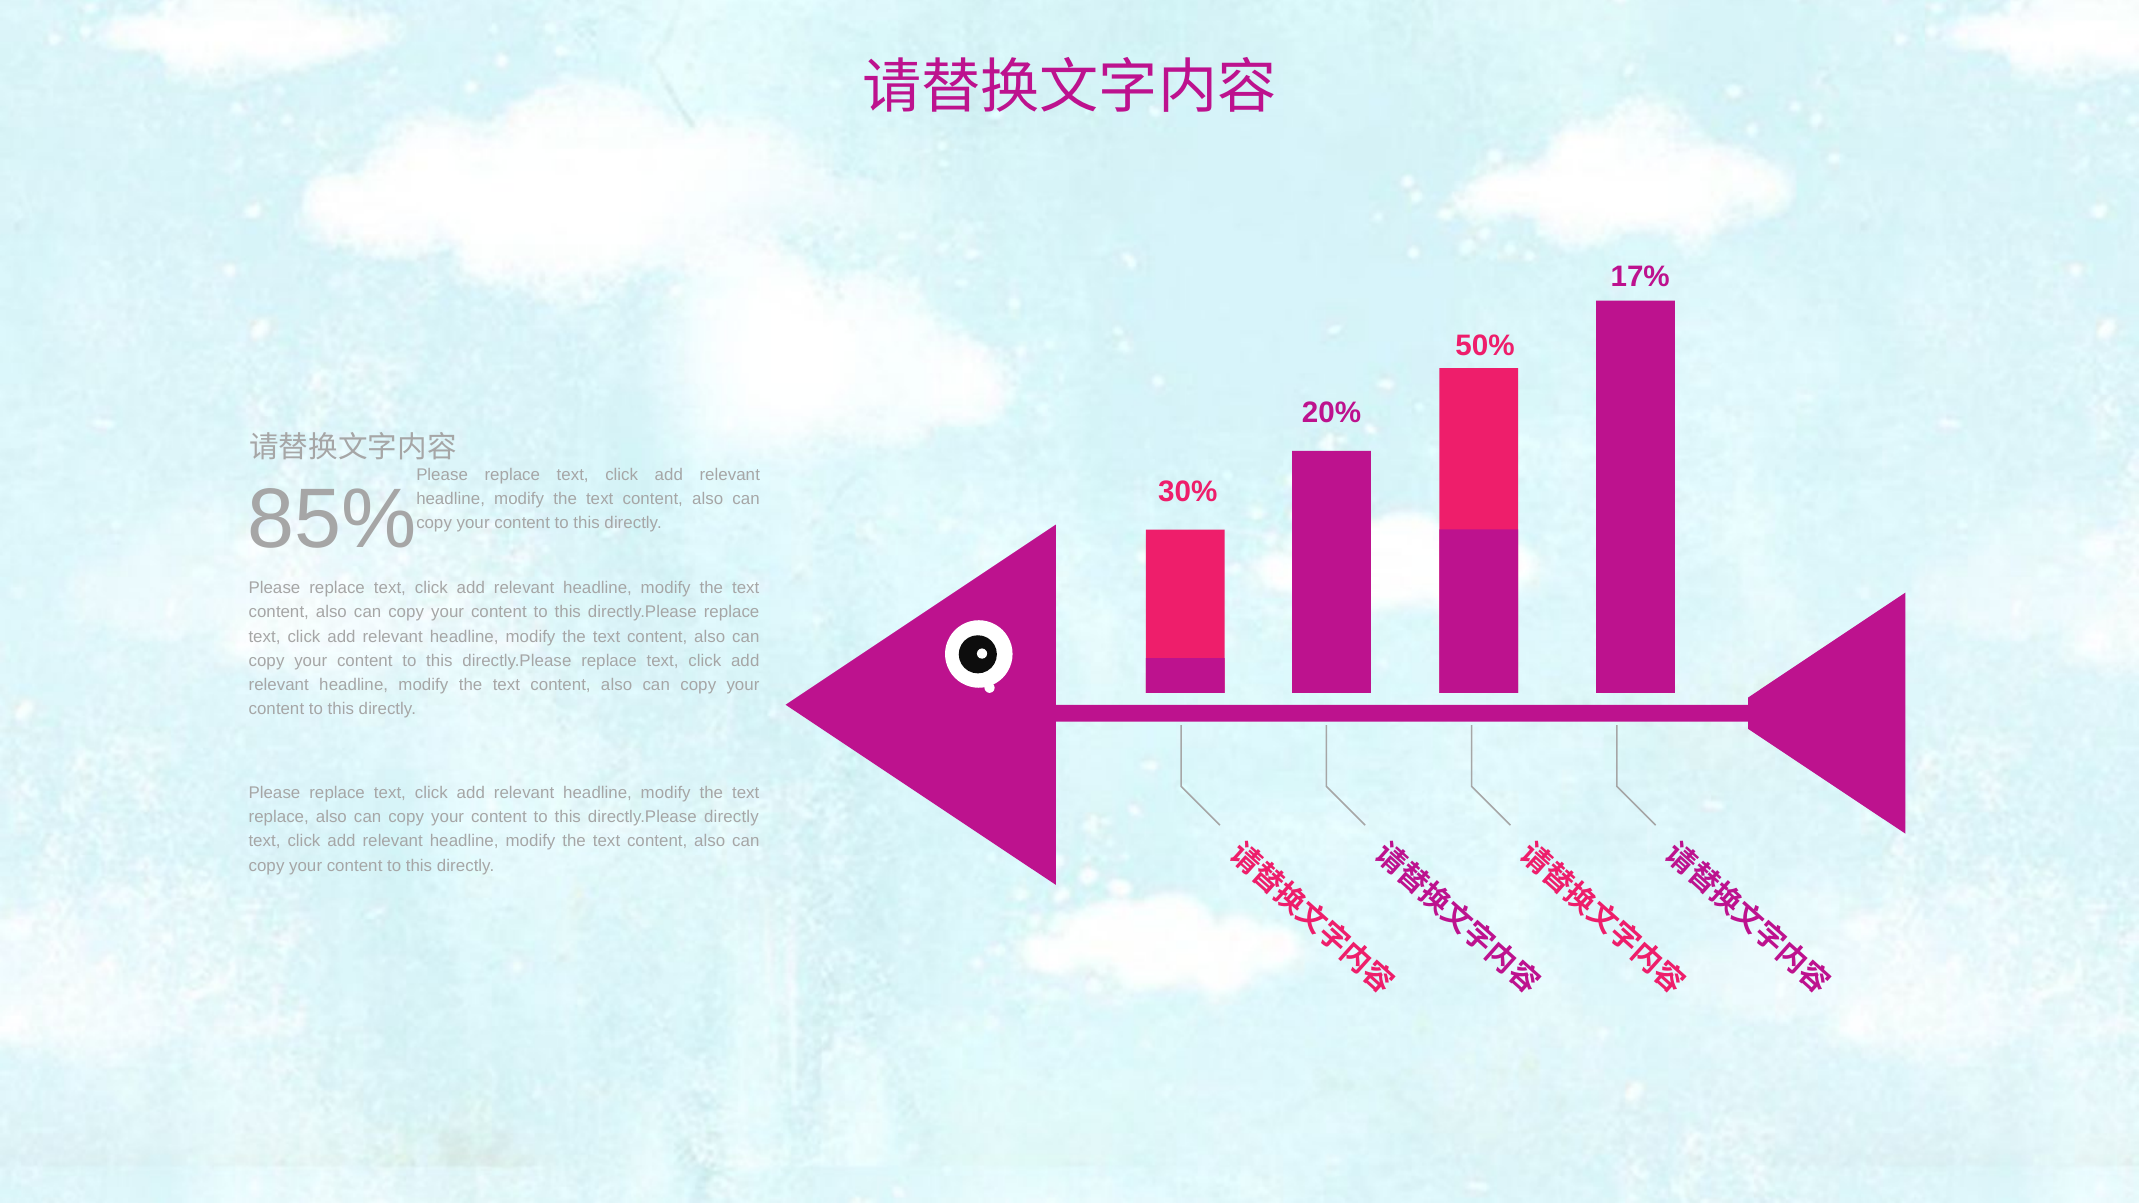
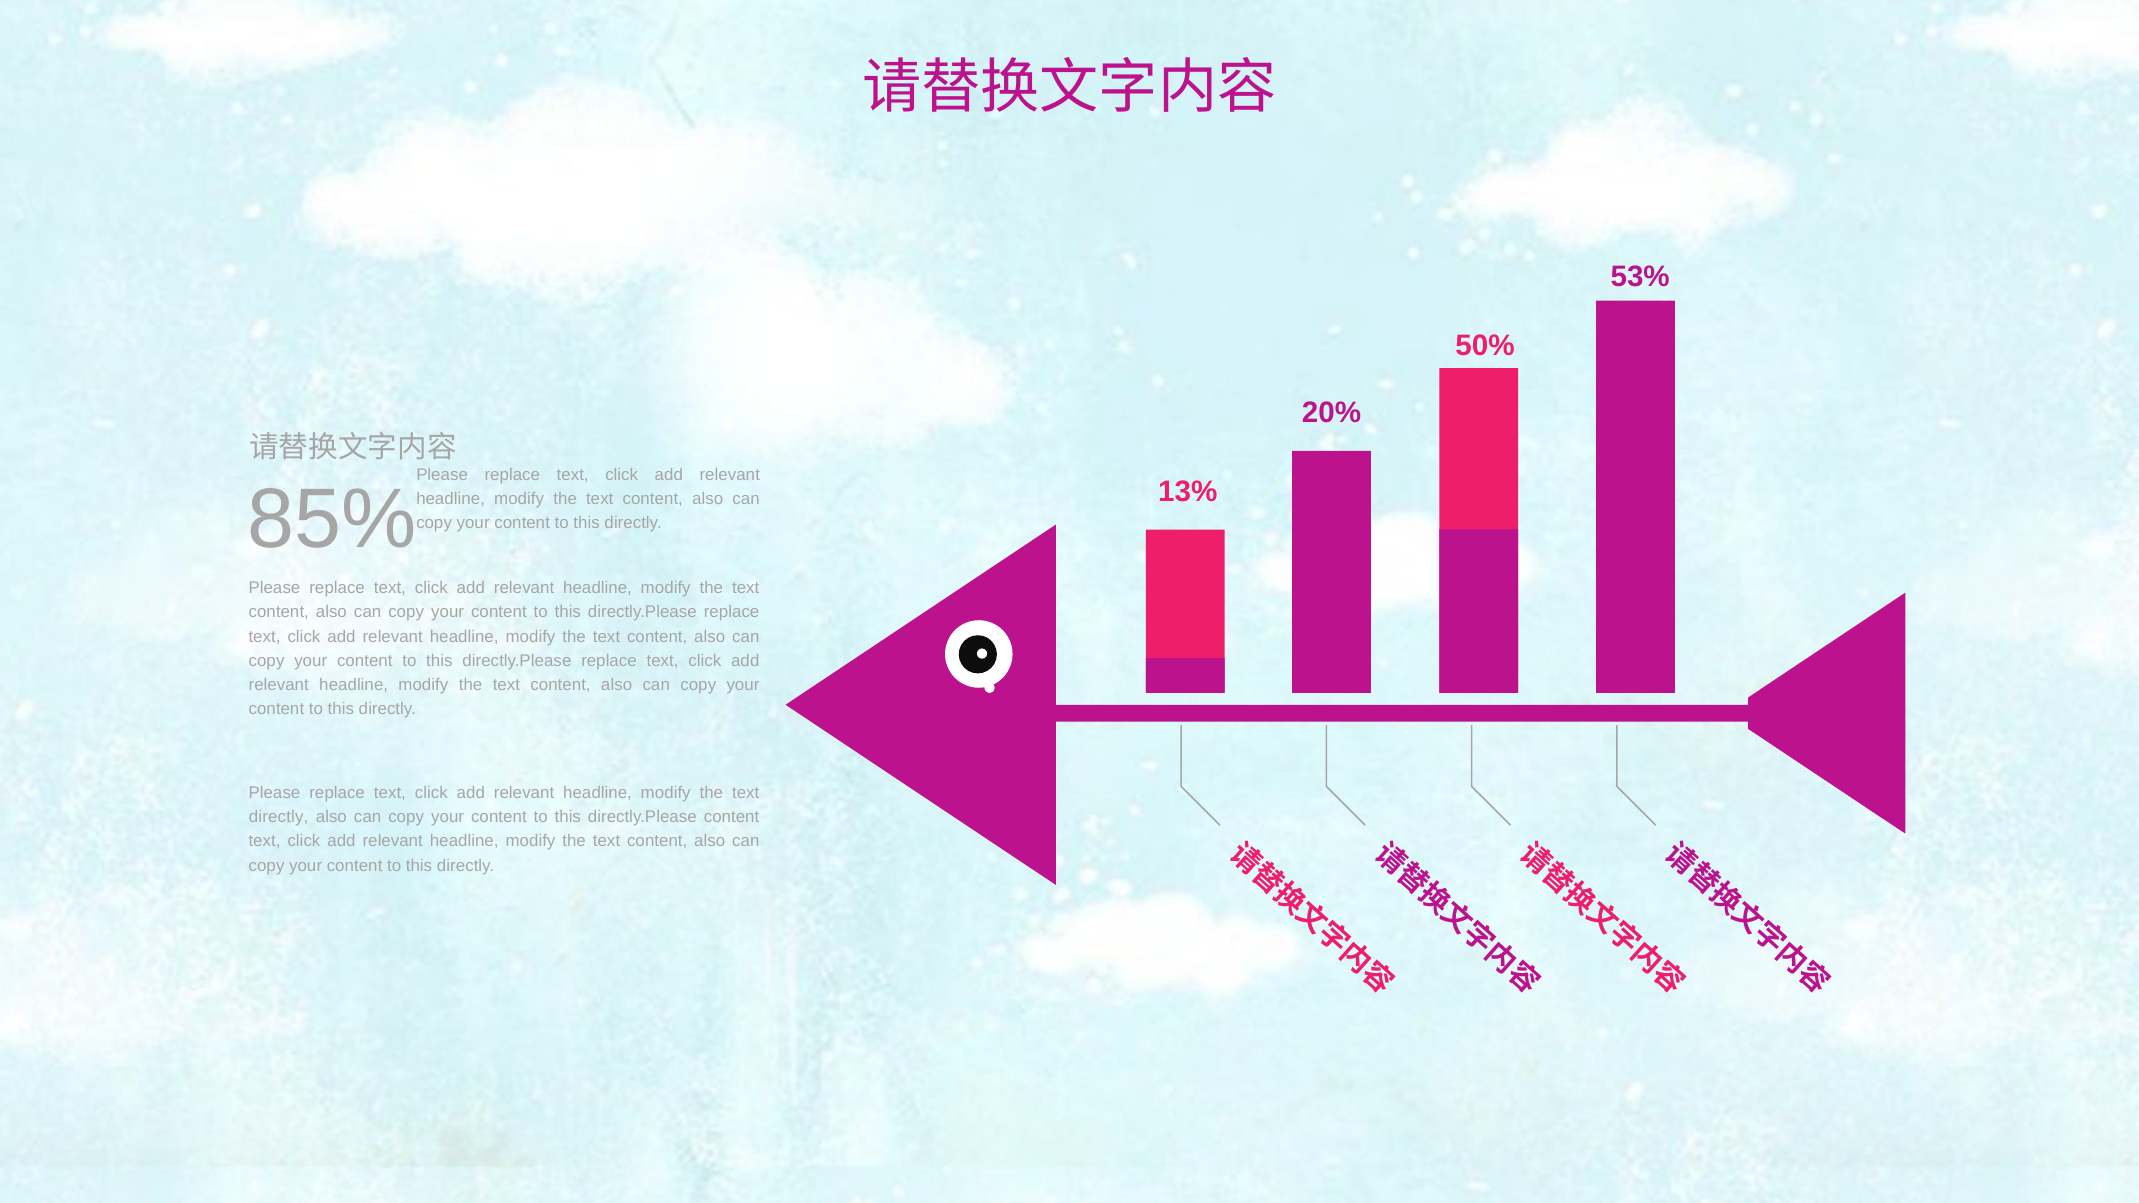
17%: 17% -> 53%
30%: 30% -> 13%
replace at (279, 817): replace -> directly
directly.Please directly: directly -> content
